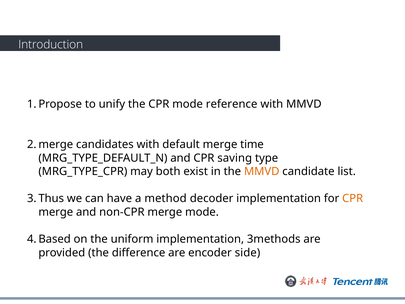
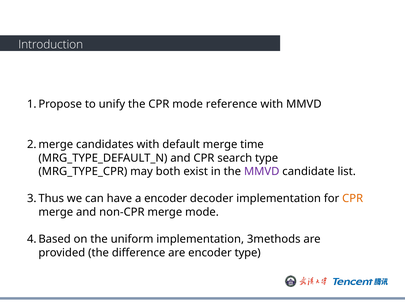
saving: saving -> search
MMVD at (262, 171) colour: orange -> purple
a method: method -> encoder
encoder side: side -> type
